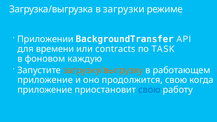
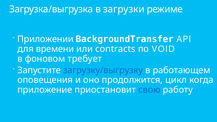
TASK: TASK -> VOID
каждую: каждую -> требует
загрузку/выгрузку colour: orange -> blue
приложение at (45, 80): приложение -> оповещения
продолжится свою: свою -> цикл
